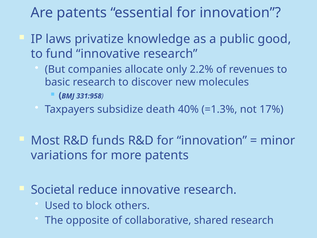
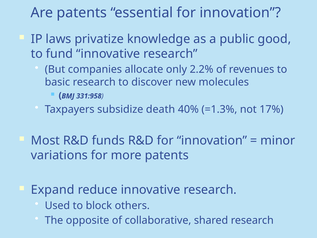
Societal: Societal -> Expand
